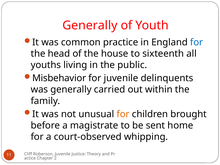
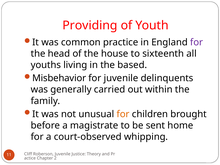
Generally at (90, 25): Generally -> Providing
for at (197, 42) colour: blue -> purple
public: public -> based
